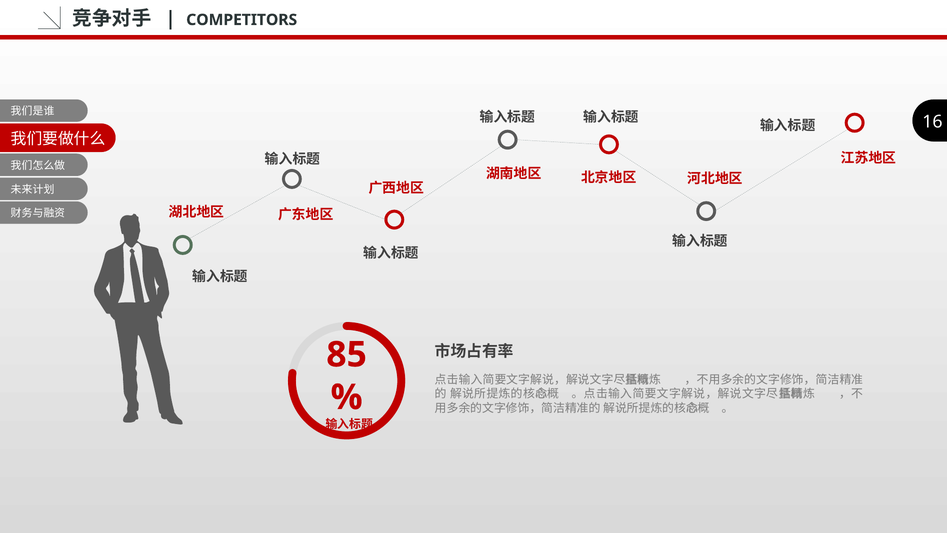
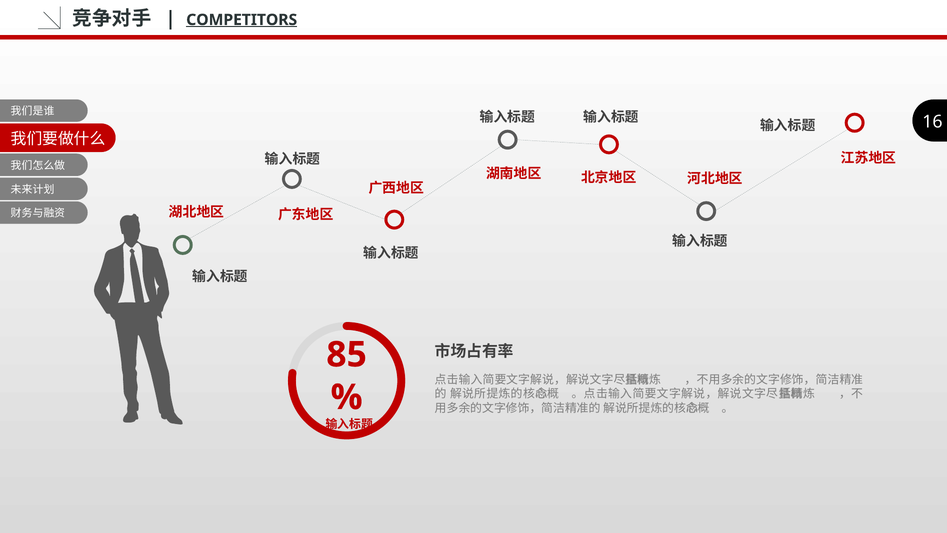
COMPETITORS underline: none -> present
